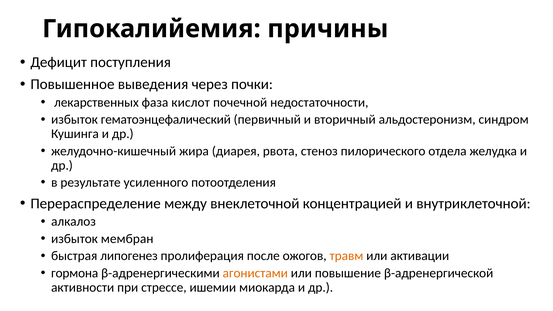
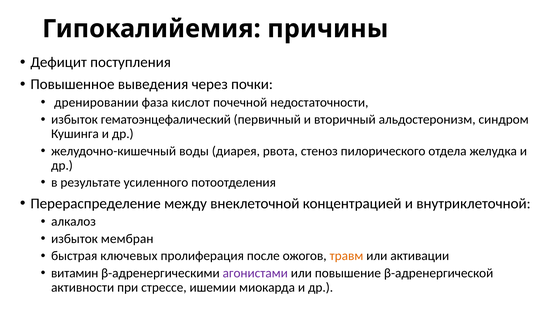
лекарственных: лекарственных -> дренировании
жира: жира -> воды
липогенез: липогенез -> ключевых
гормона: гормона -> витамин
агонистами colour: orange -> purple
